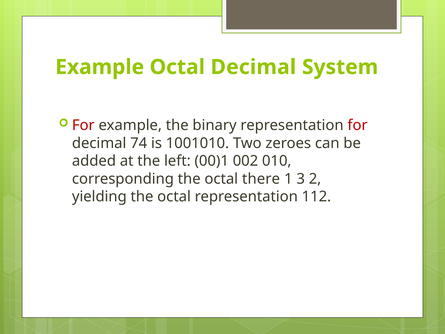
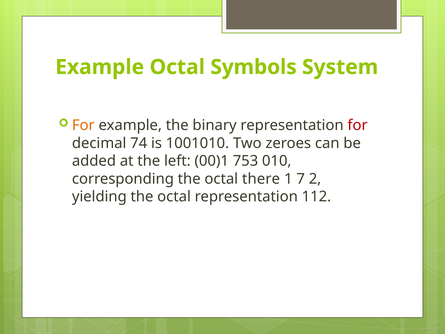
Octal Decimal: Decimal -> Symbols
For at (83, 125) colour: red -> orange
002: 002 -> 753
3: 3 -> 7
